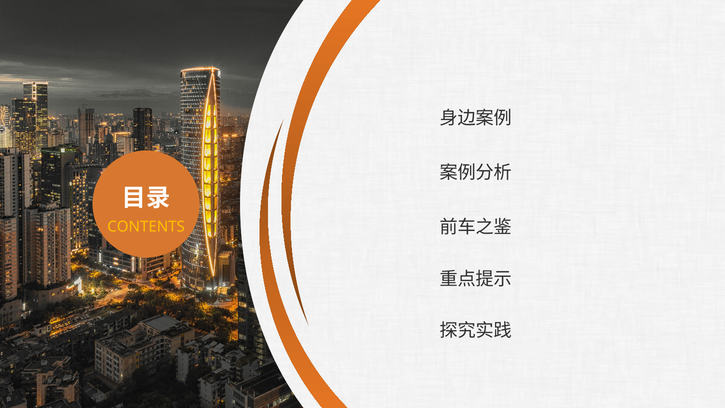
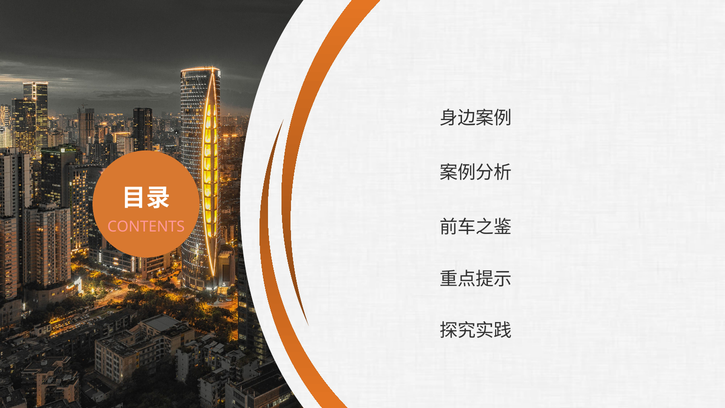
CONTENTS colour: yellow -> pink
